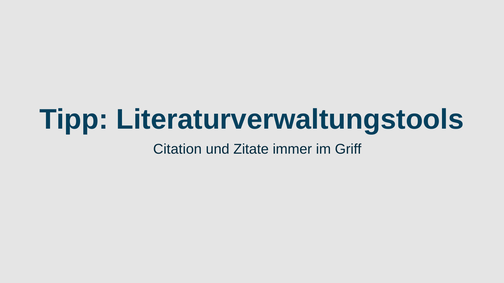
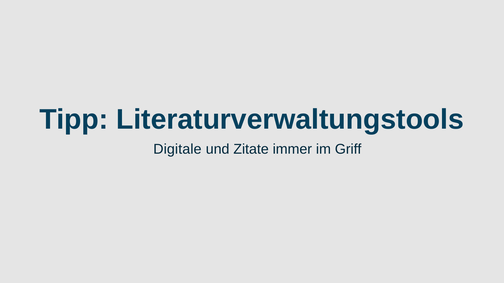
Citation: Citation -> Digitale
